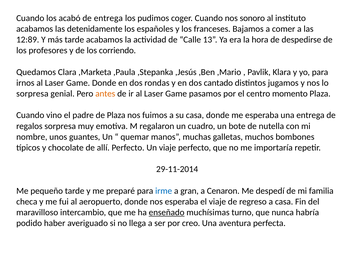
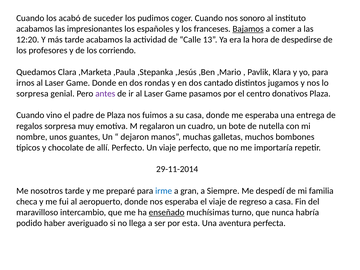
de entrega: entrega -> suceder
detenidamente: detenidamente -> impresionantes
Bajamos underline: none -> present
12:89: 12:89 -> 12:20
antes colour: orange -> purple
momento: momento -> donativos
quemar: quemar -> dejaron
pequeño: pequeño -> nosotros
Cenaron: Cenaron -> Siempre
creo: creo -> esta
